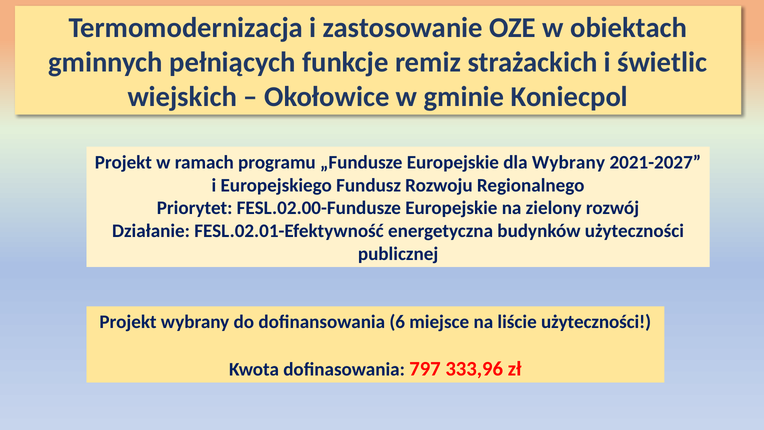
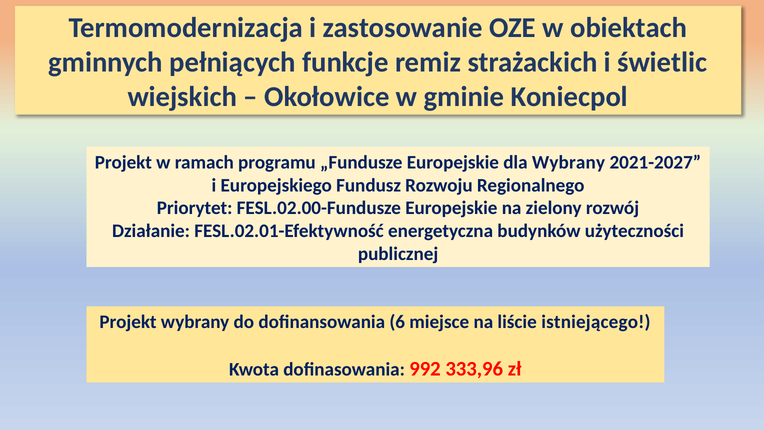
liście użyteczności: użyteczności -> istniejącego
797: 797 -> 992
